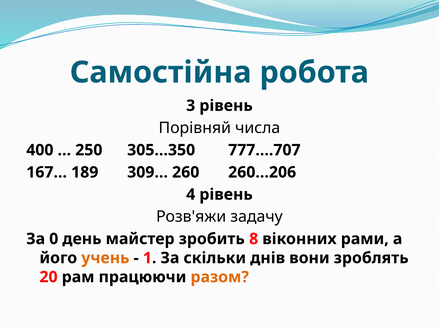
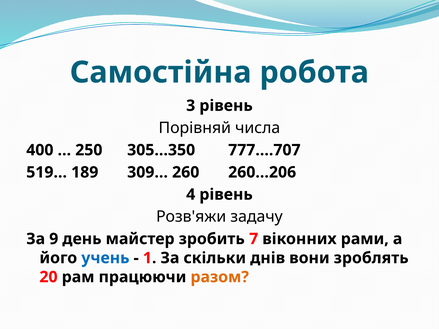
167…: 167… -> 519…
0: 0 -> 9
8: 8 -> 7
учень colour: orange -> blue
